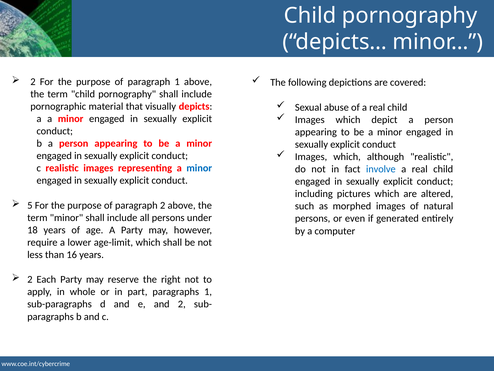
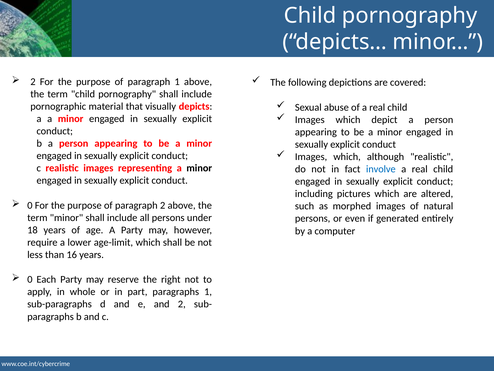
minor at (199, 168) colour: blue -> black
5 at (30, 205): 5 -> 0
2 at (30, 279): 2 -> 0
